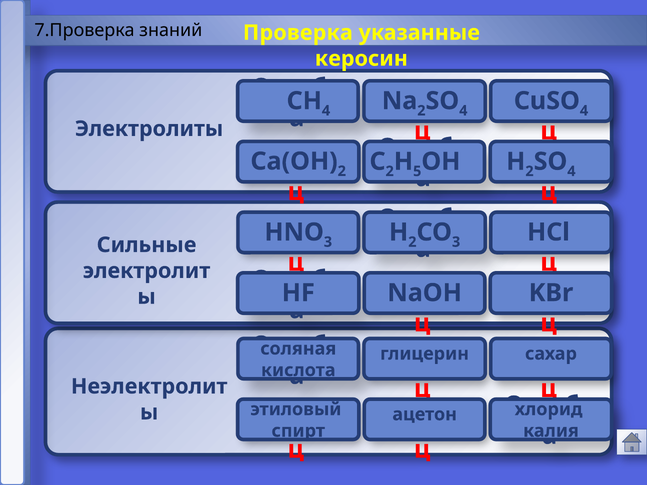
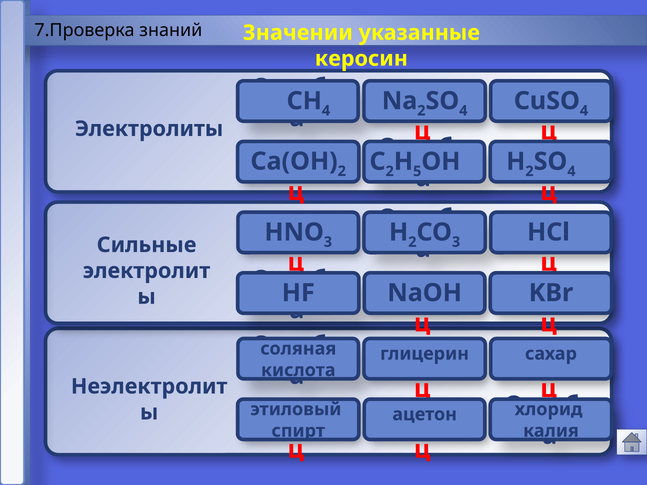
Проверка: Проверка -> Значении
